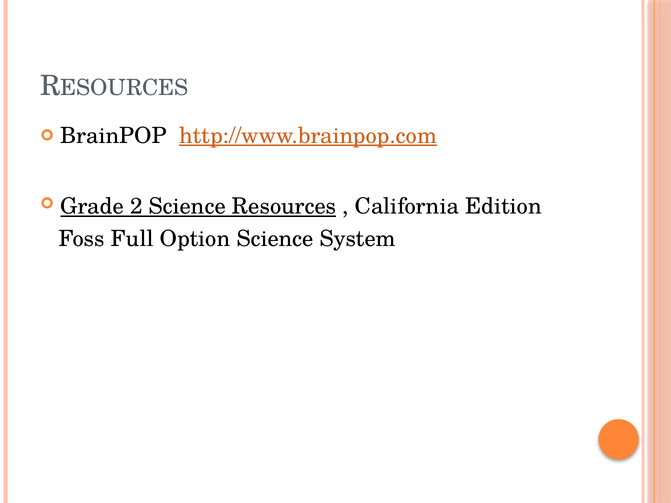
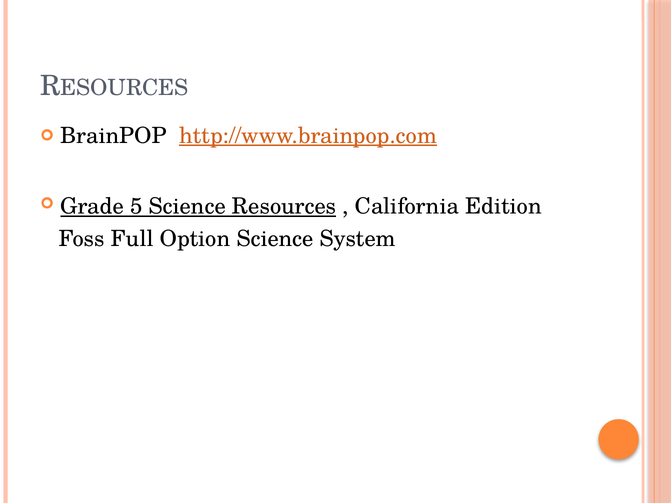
2: 2 -> 5
